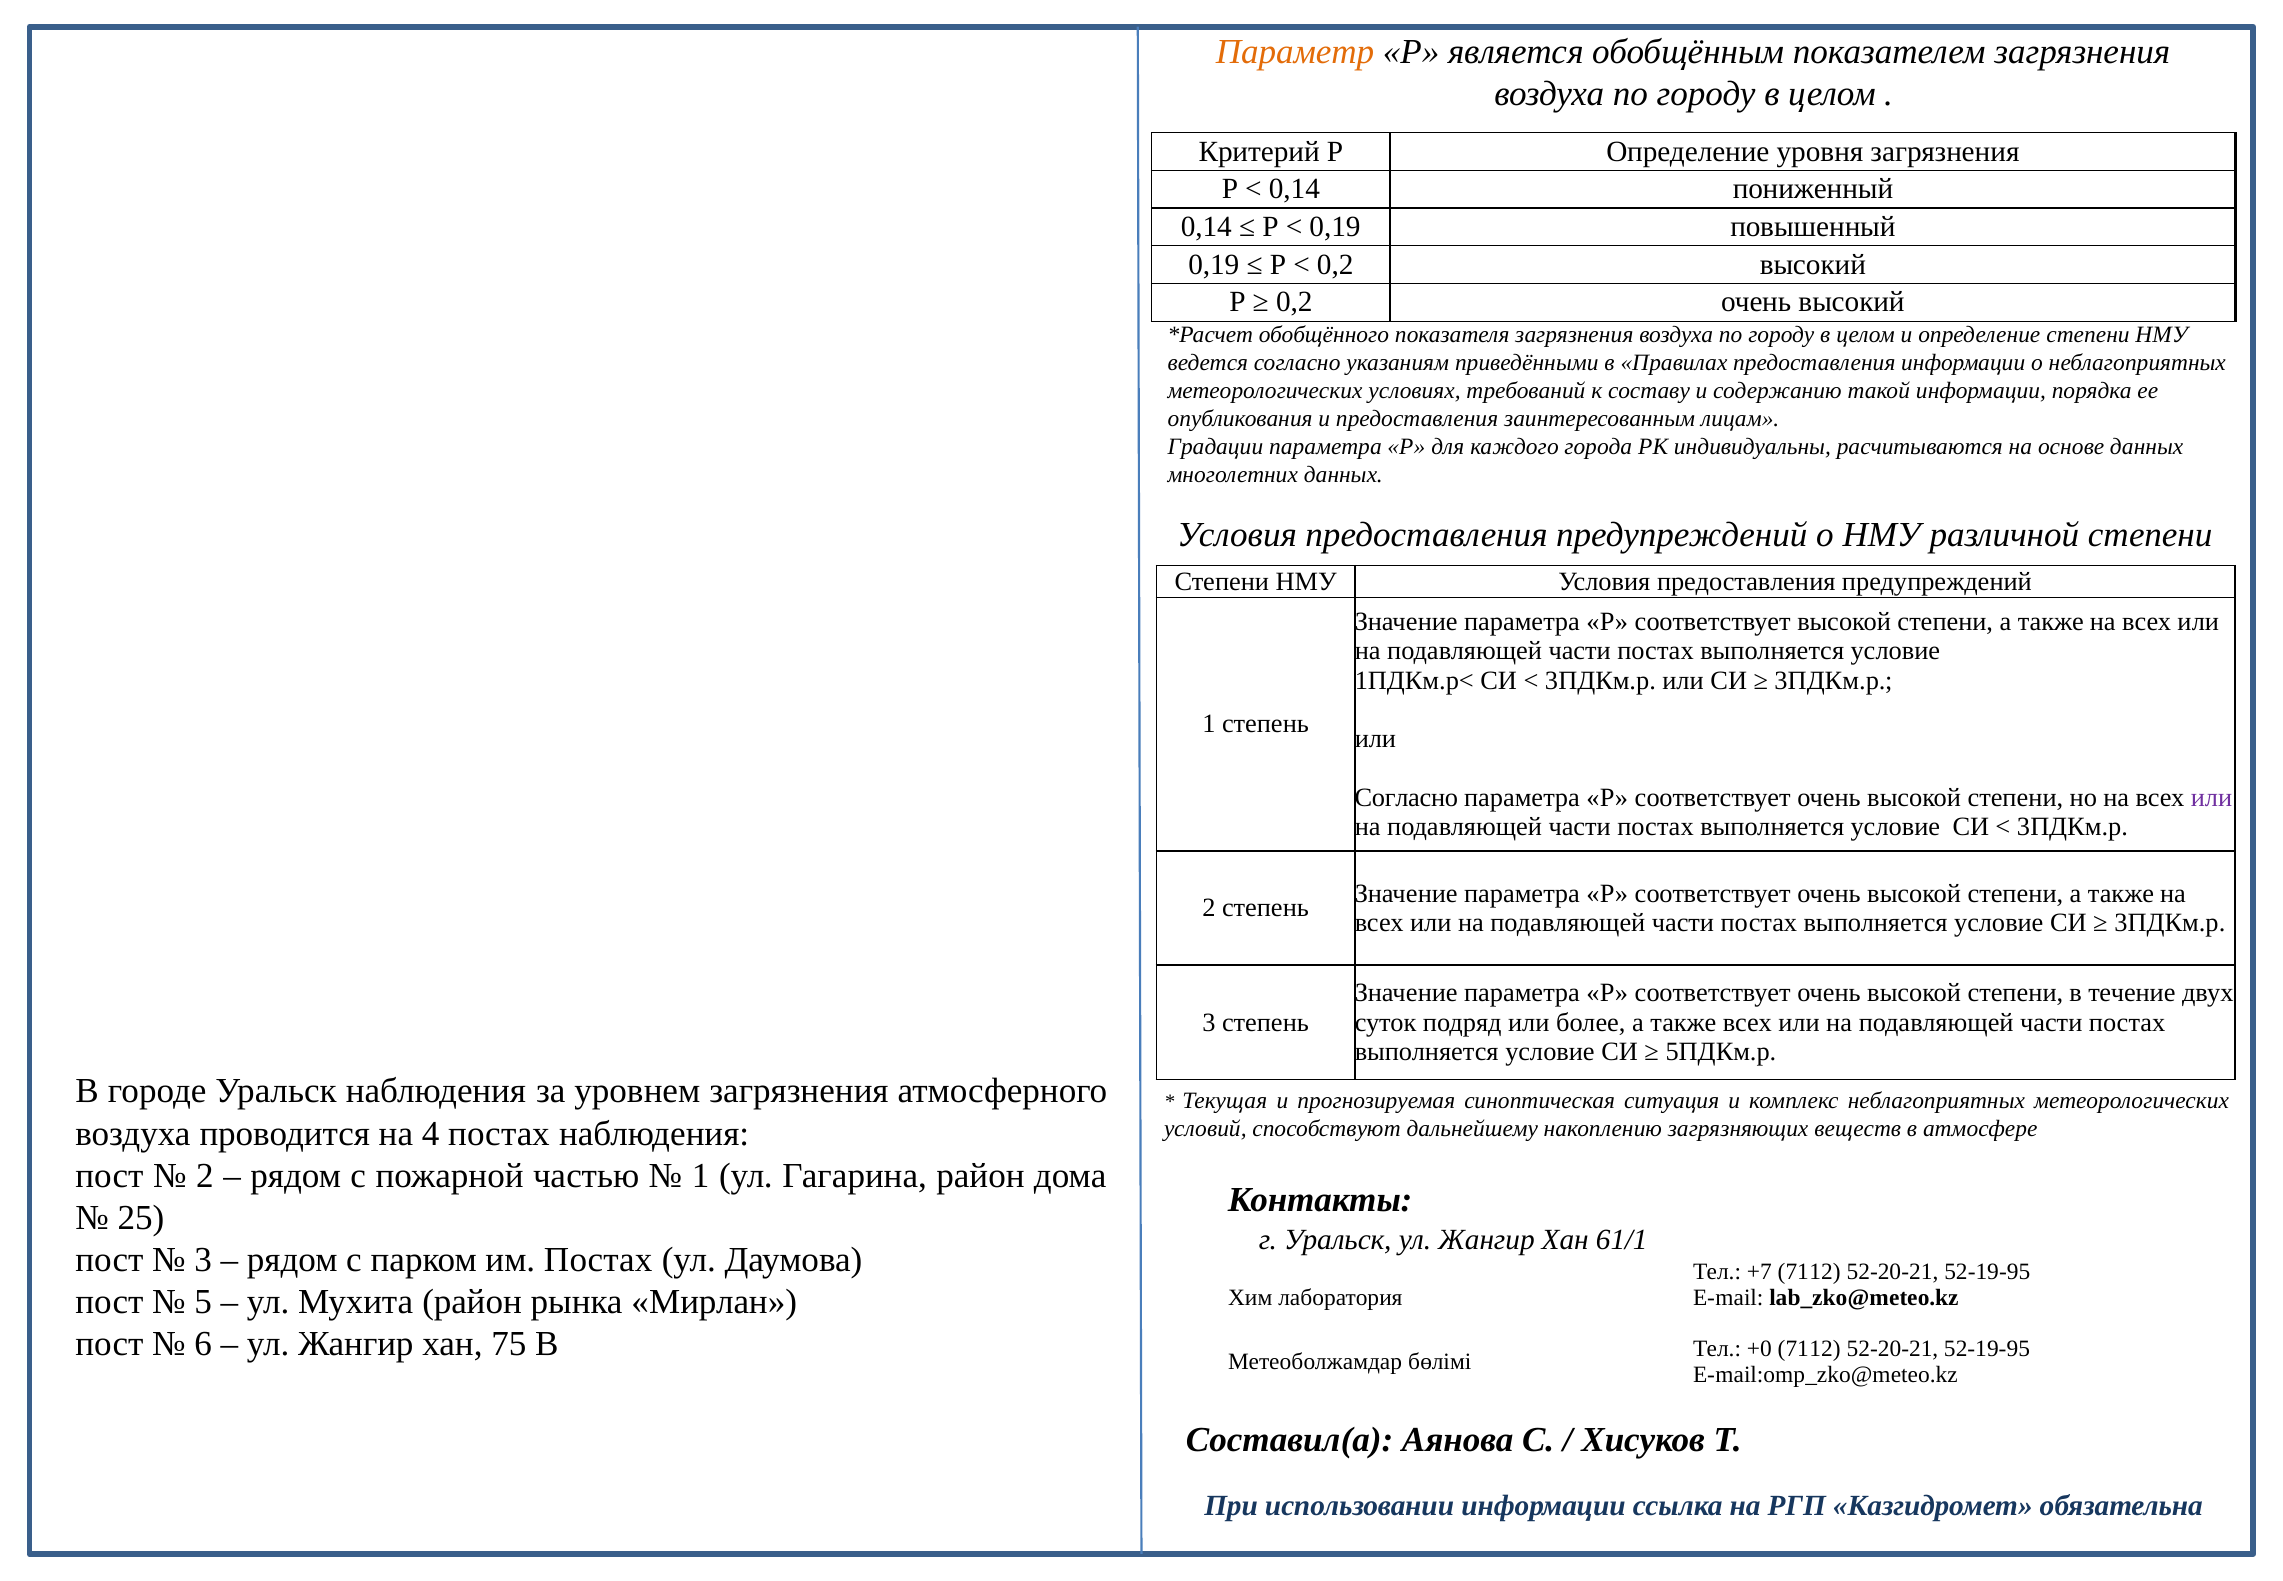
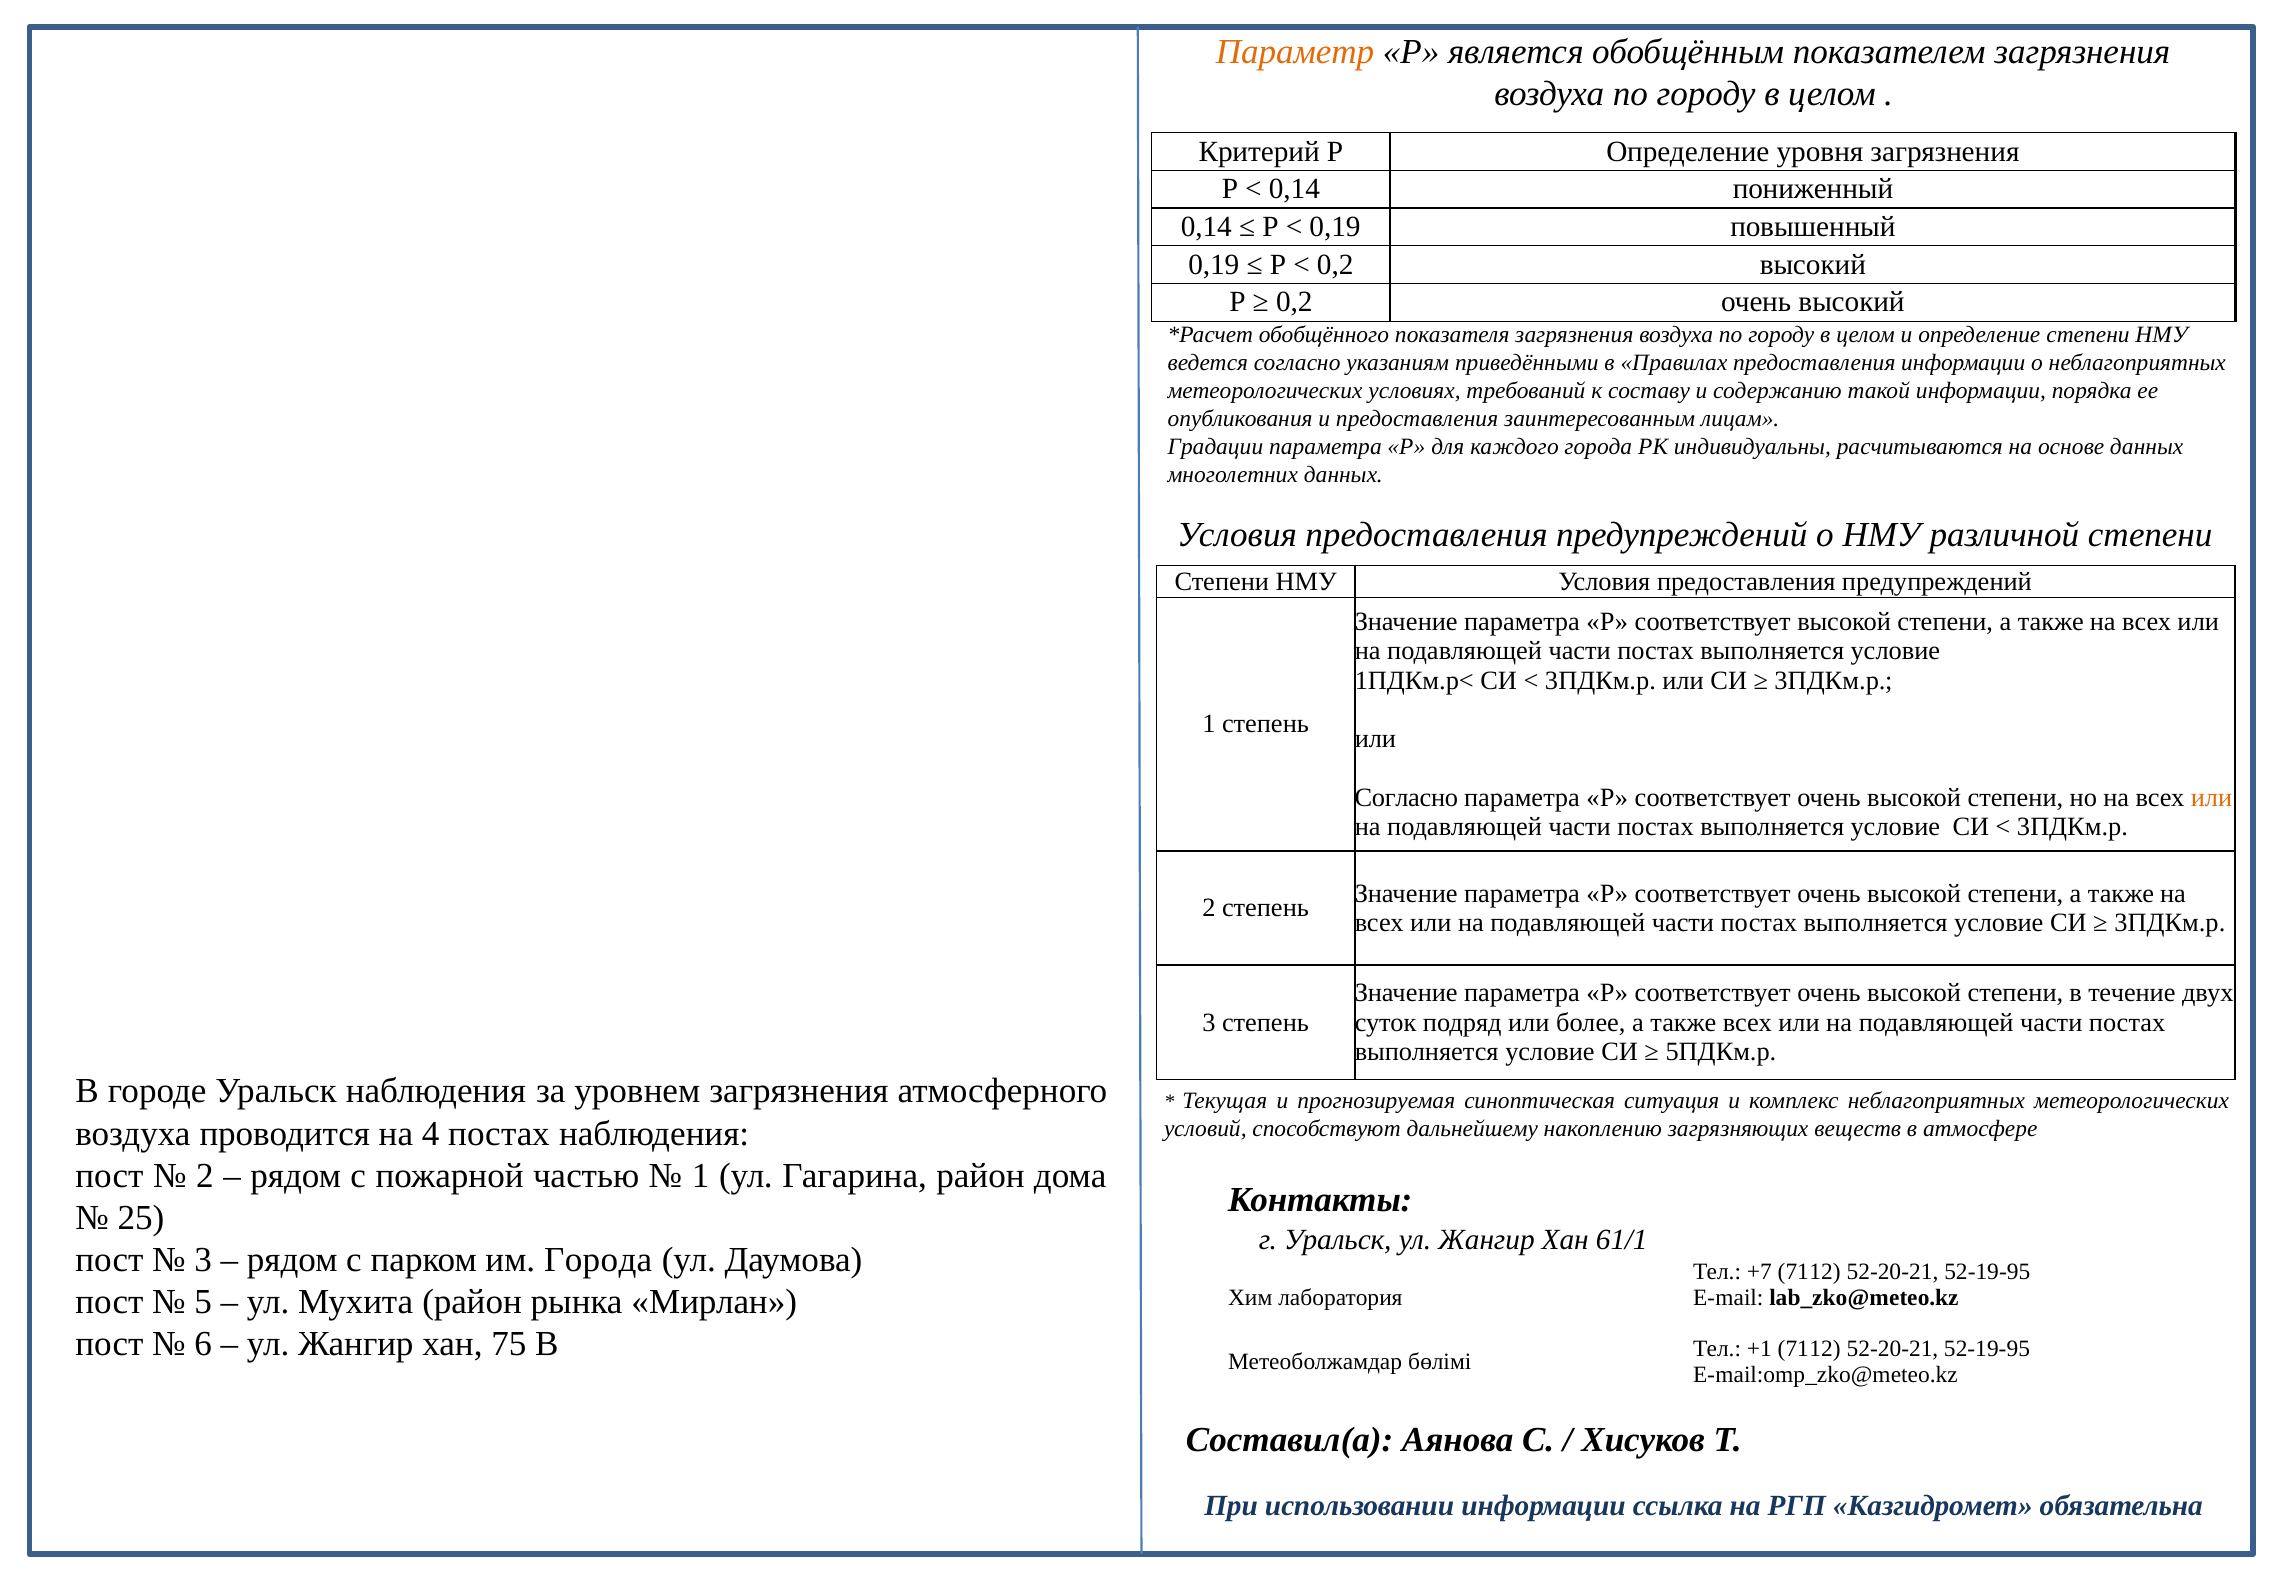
или at (2212, 797) colour: purple -> orange
им Постах: Постах -> Города
+0: +0 -> +1
